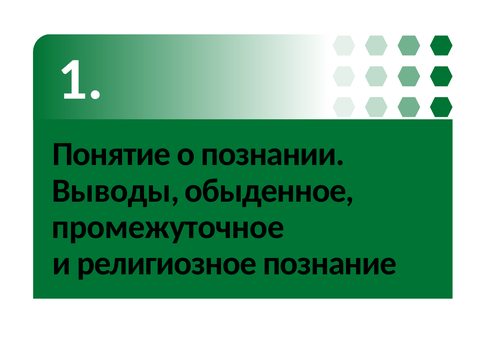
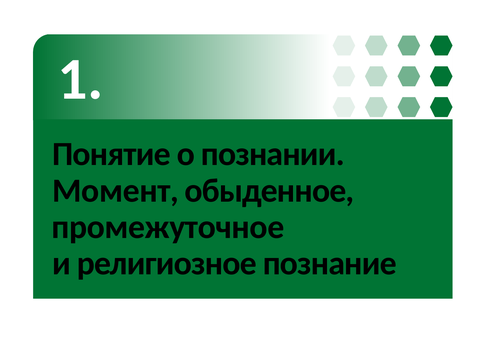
Выводы: Выводы -> Момент
